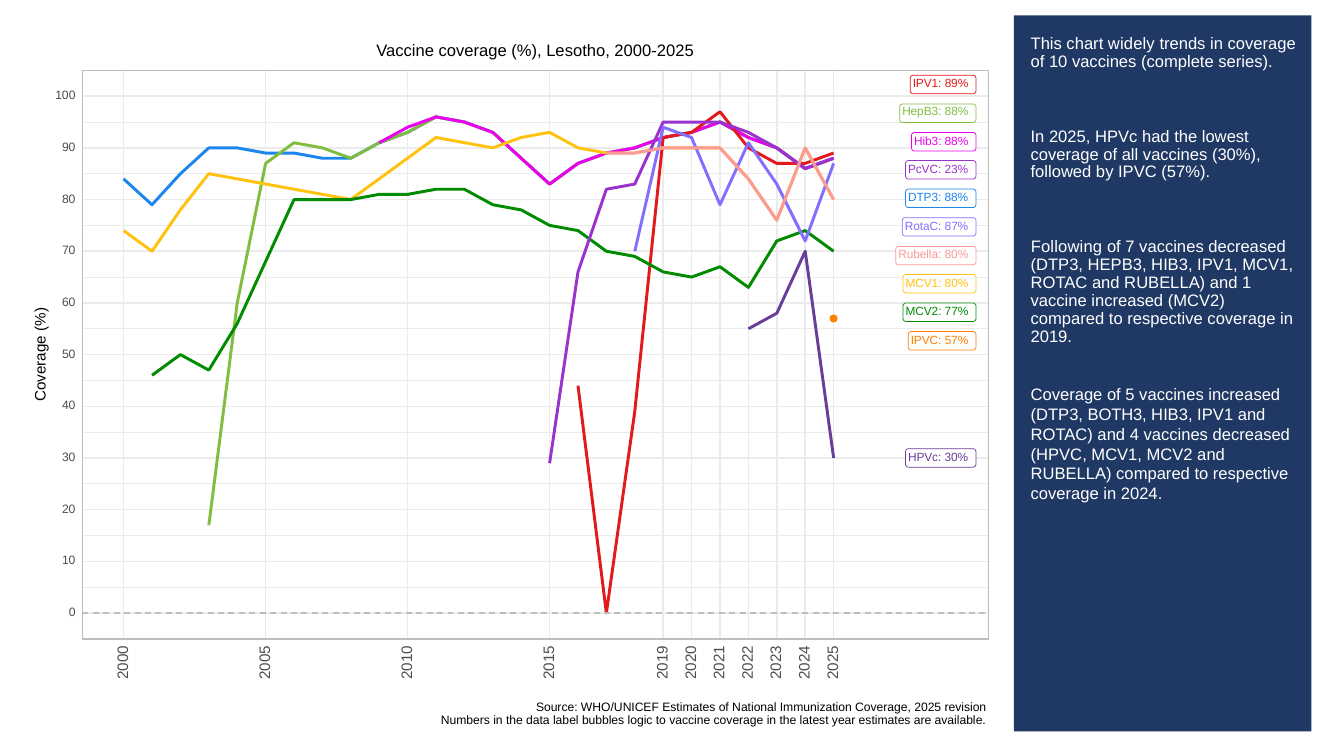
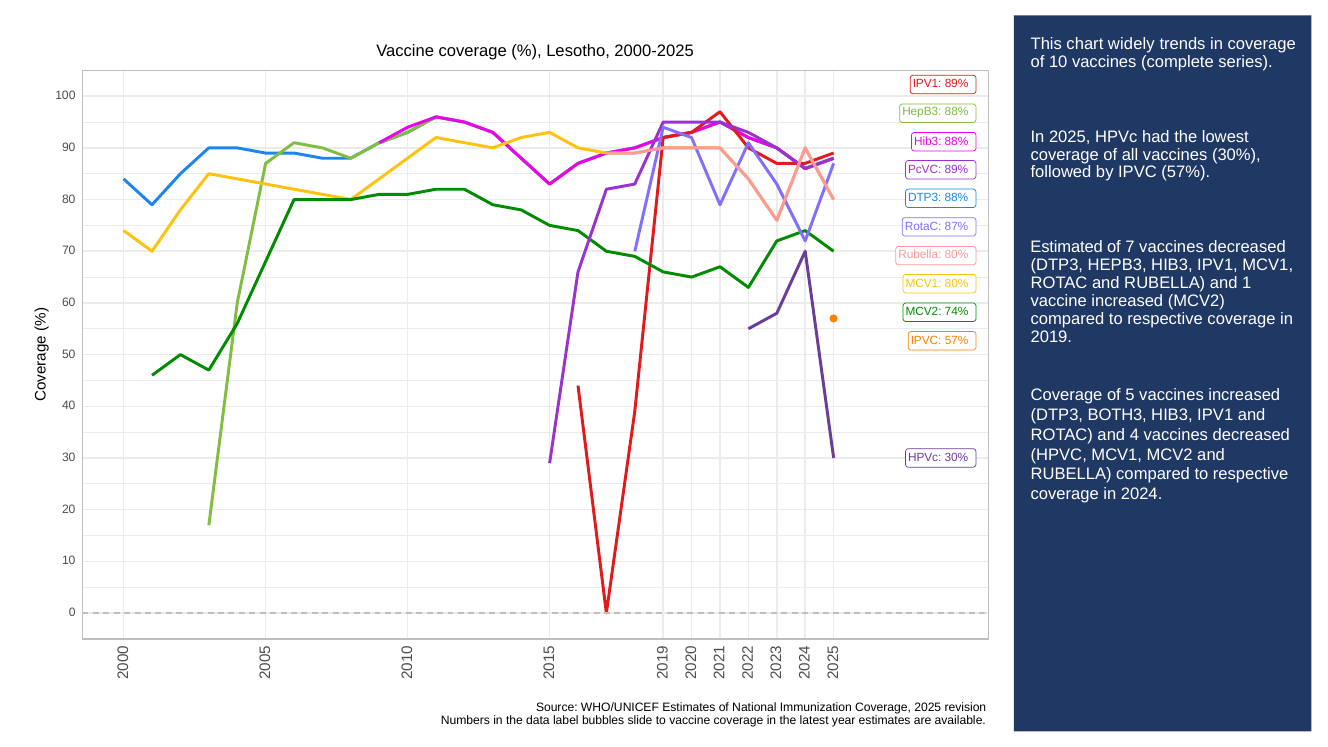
PcVC 23%: 23% -> 89%
Following: Following -> Estimated
77%: 77% -> 74%
logic: logic -> slide
